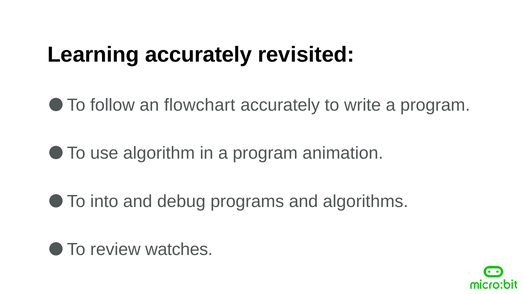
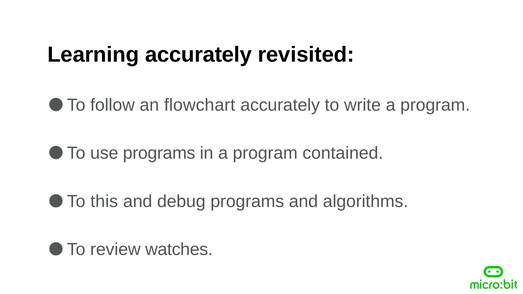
use algorithm: algorithm -> programs
animation: animation -> contained
into: into -> this
